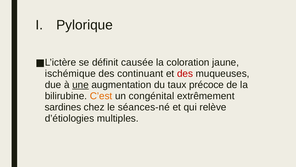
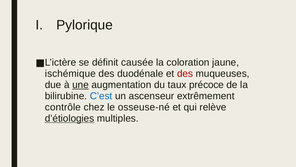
continuant: continuant -> duodénale
C’est colour: orange -> blue
congénital: congénital -> ascenseur
sardines: sardines -> contrôle
séances-né: séances-né -> osseuse-né
d’étiologies underline: none -> present
